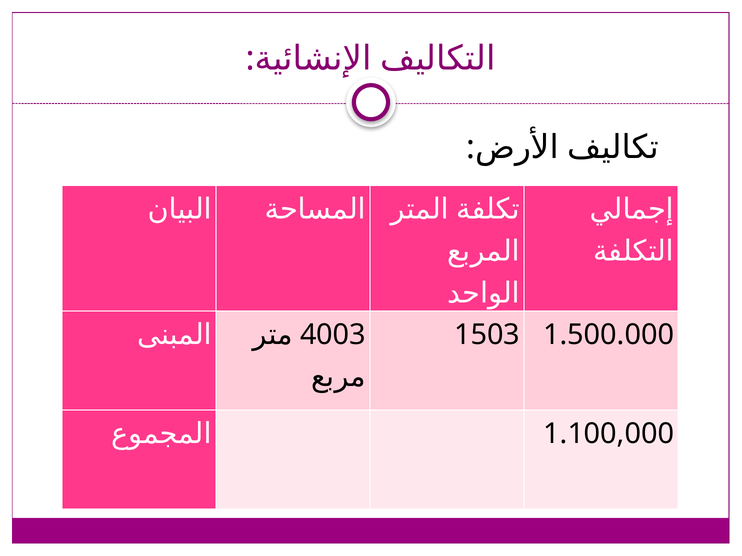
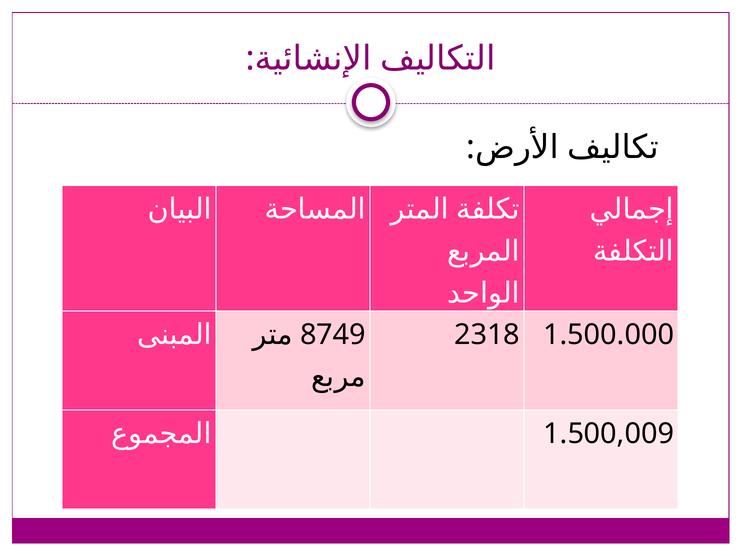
4003: 4003 -> 8749
1503: 1503 -> 2318
1.100,000: 1.100,000 -> 1.500,009
